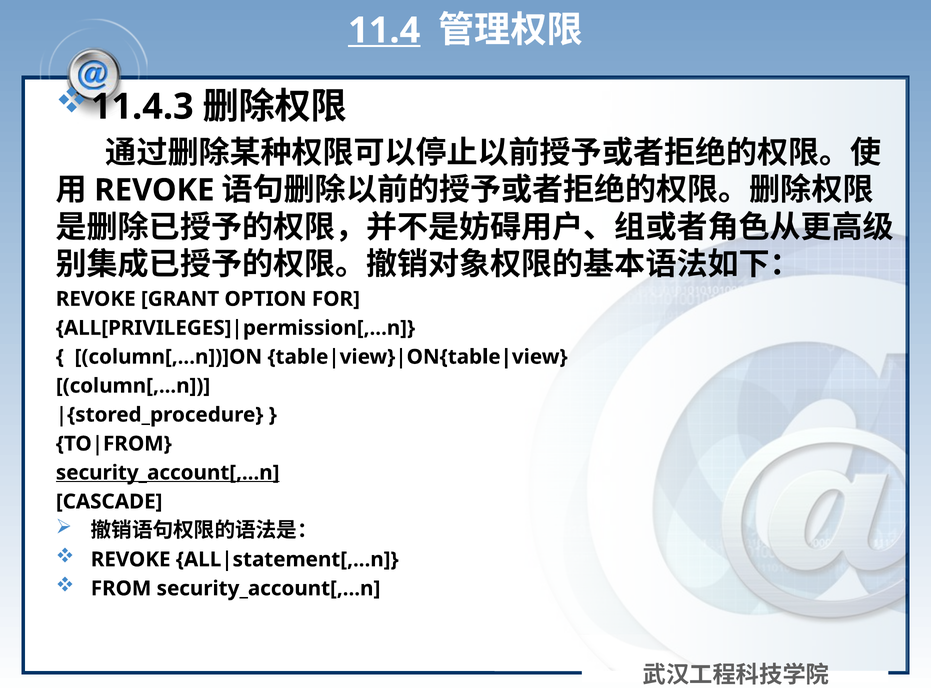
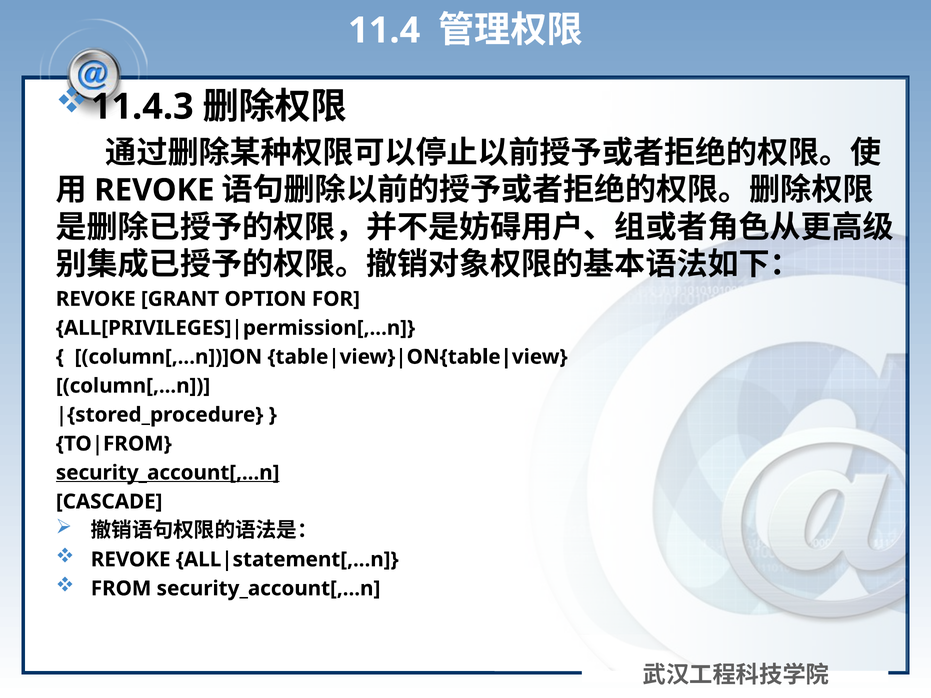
11.4 underline: present -> none
